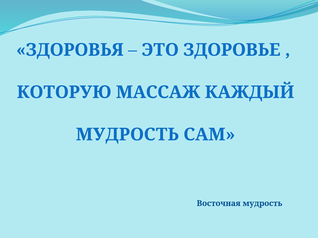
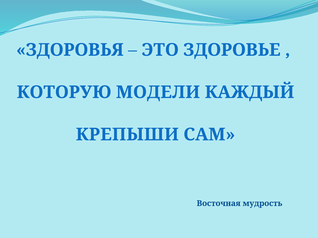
МАССАЖ: МАССАЖ -> МОДЕЛИ
МУДРОСТЬ at (127, 135): МУДРОСТЬ -> КРЕПЫШИ
